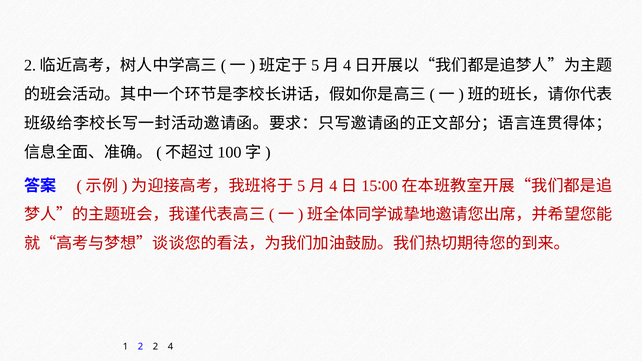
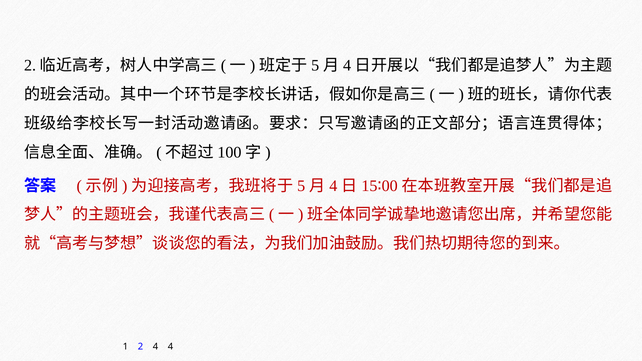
2 2: 2 -> 4
